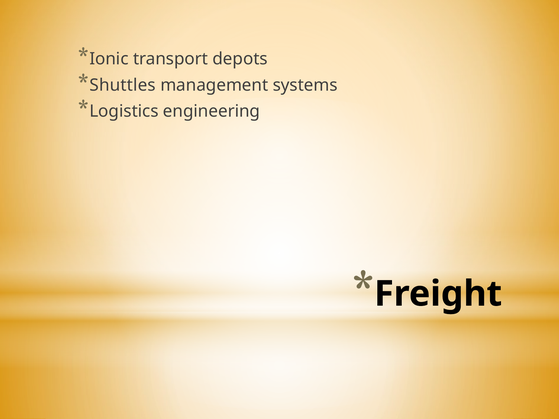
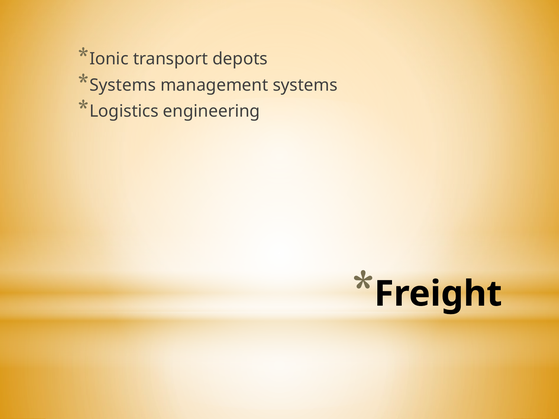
Shuttles at (123, 85): Shuttles -> Systems
